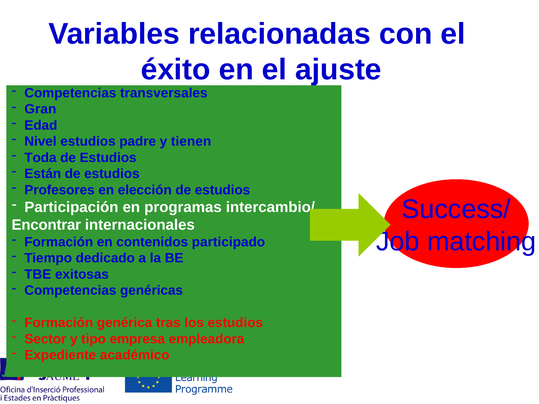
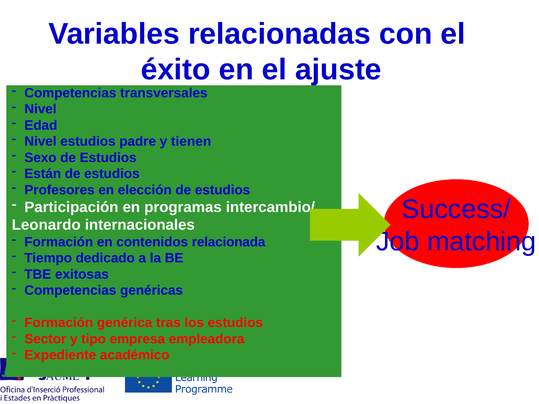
Gran at (40, 109): Gran -> Nivel
Toda: Toda -> Sexo
Encontrar: Encontrar -> Leonardo
participado: participado -> relacionada
